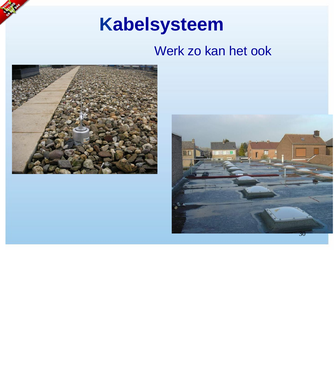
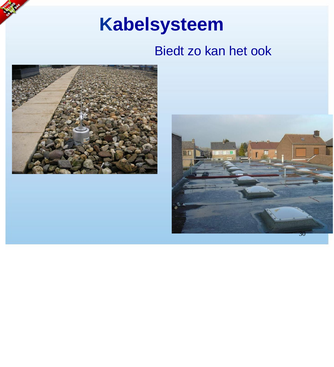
Werk: Werk -> Biedt
